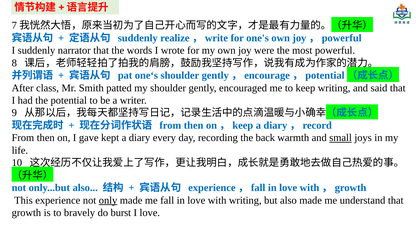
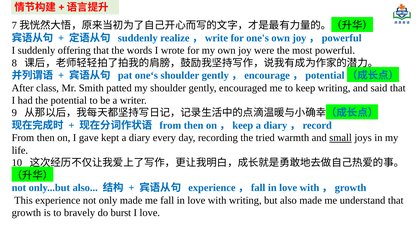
narrator: narrator -> offering
back: back -> tried
only underline: present -> none
